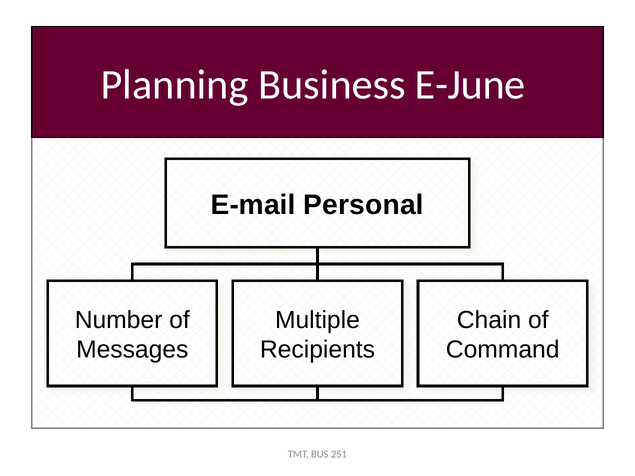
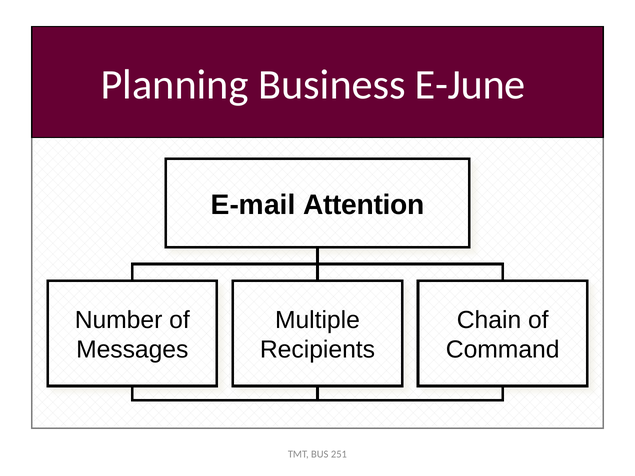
Personal: Personal -> Attention
